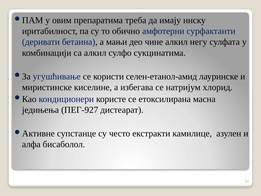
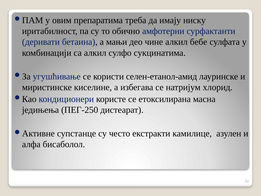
негу: негу -> бебе
ПЕГ-927: ПЕГ-927 -> ПЕГ-250
